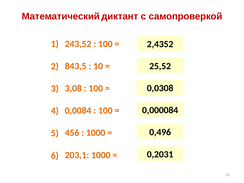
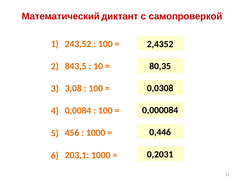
25,52: 25,52 -> 80,35
0,496: 0,496 -> 0,446
